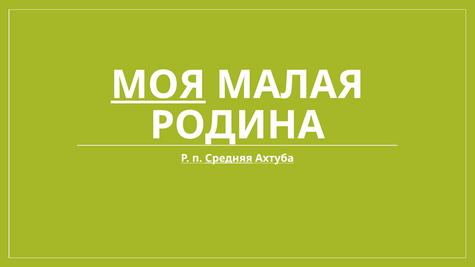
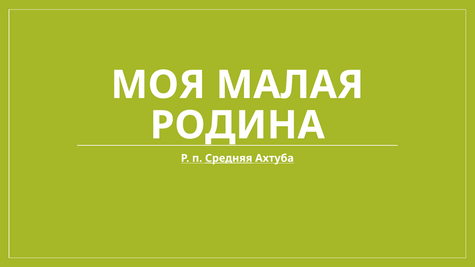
МОЯ underline: present -> none
